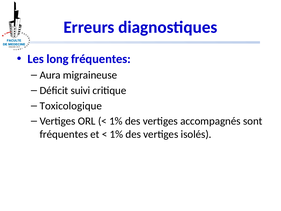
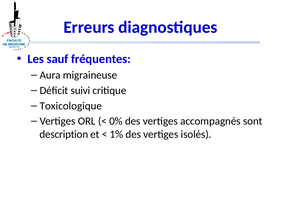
long: long -> sauf
1% at (116, 121): 1% -> 0%
fréquentes at (64, 134): fréquentes -> description
